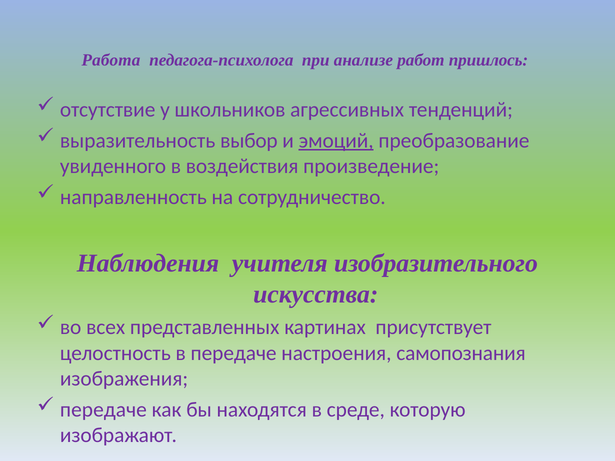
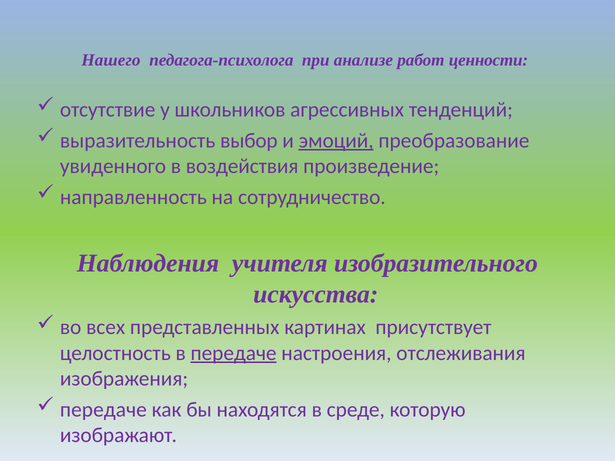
Работа: Работа -> Нашего
пришлось: пришлось -> ценности
передаче at (234, 353) underline: none -> present
самопознания: самопознания -> отслеживания
